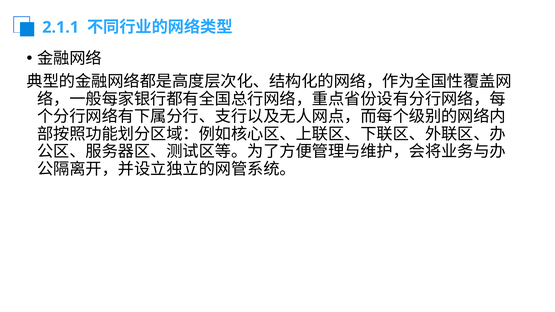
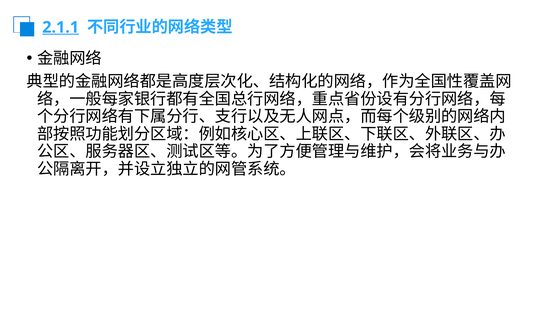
2.1.1 underline: none -> present
